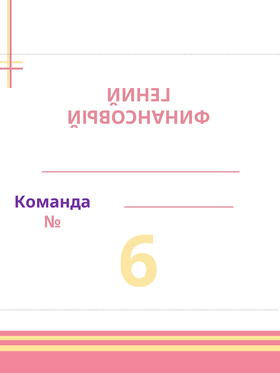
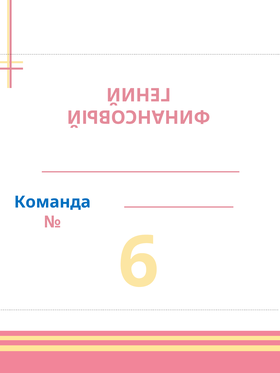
Команда colour: purple -> blue
